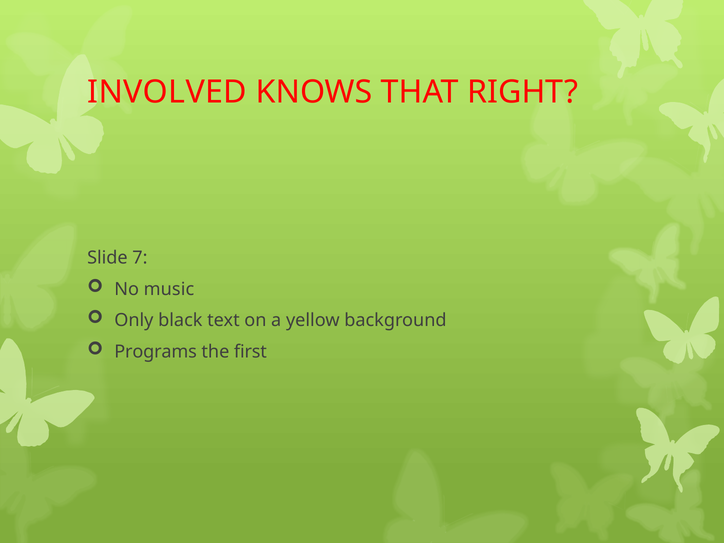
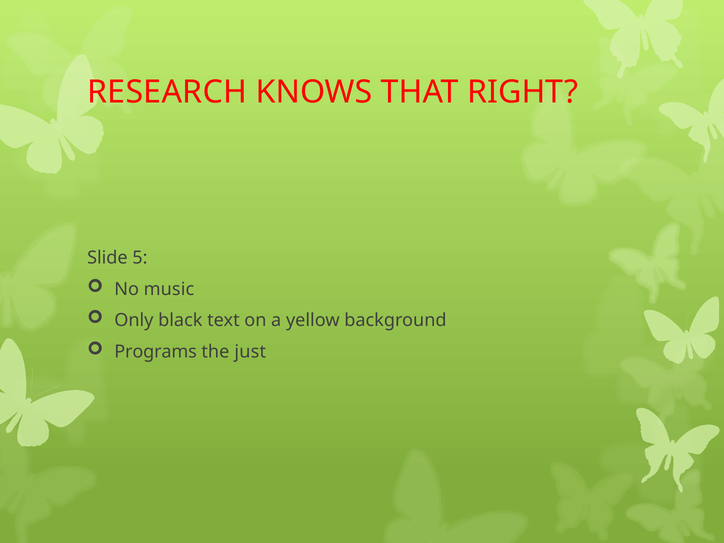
INVOLVED: INVOLVED -> RESEARCH
7: 7 -> 5
first: first -> just
